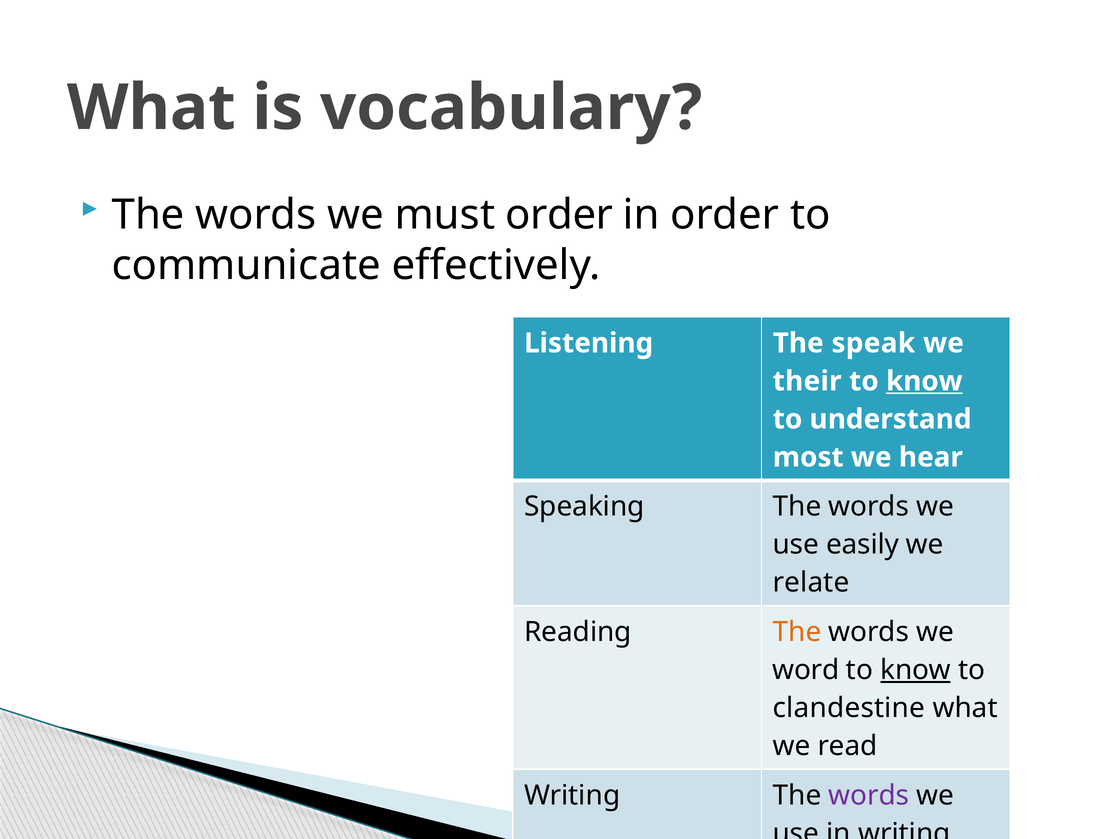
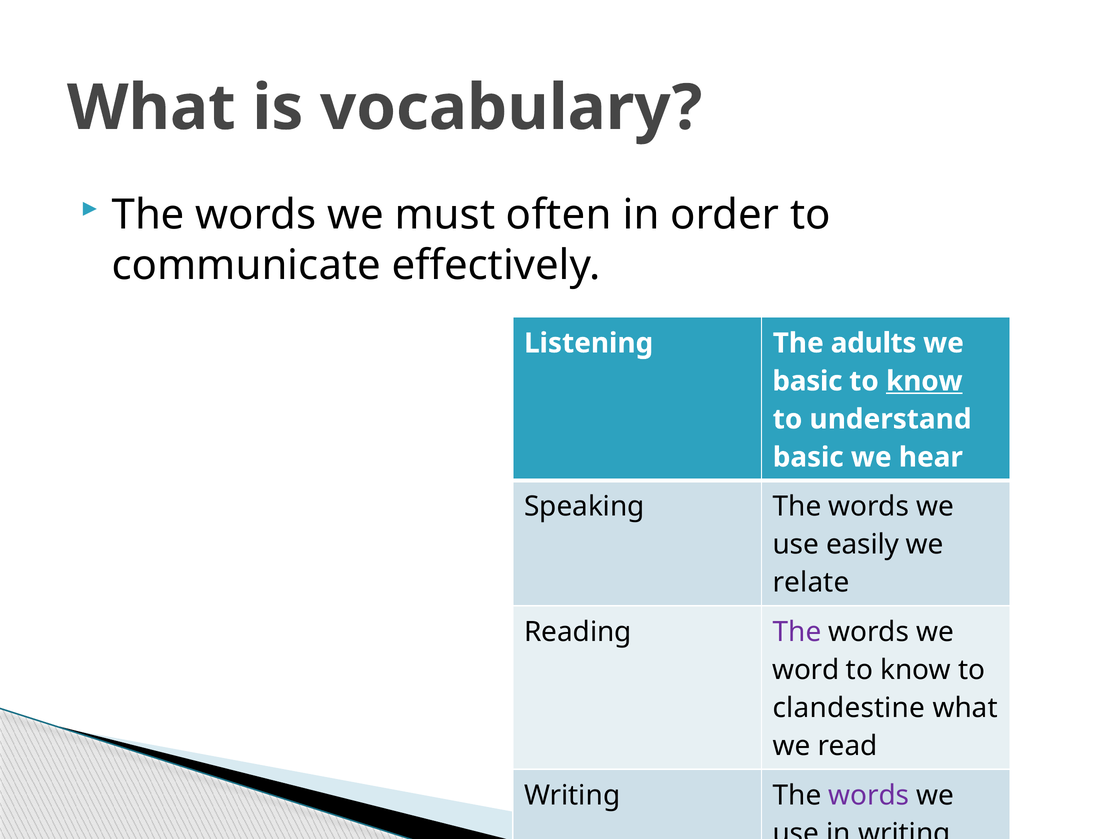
must order: order -> often
speak: speak -> adults
their at (807, 381): their -> basic
most at (808, 457): most -> basic
The at (797, 632) colour: orange -> purple
know at (916, 670) underline: present -> none
